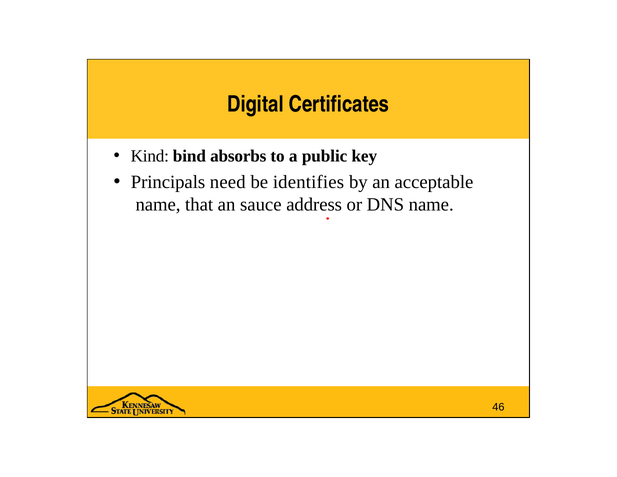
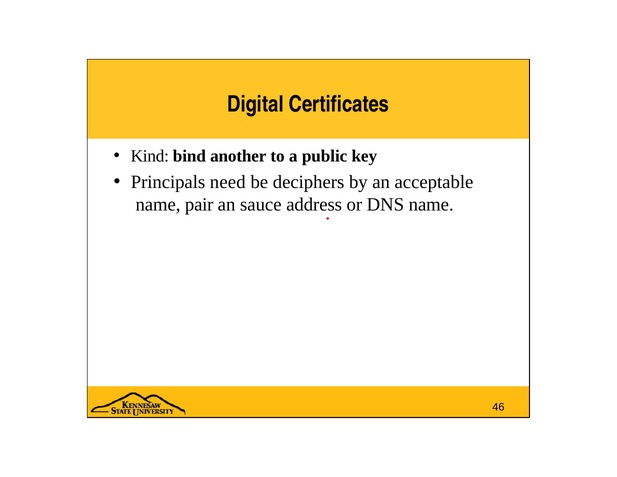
absorbs: absorbs -> another
identifies: identifies -> deciphers
that: that -> pair
